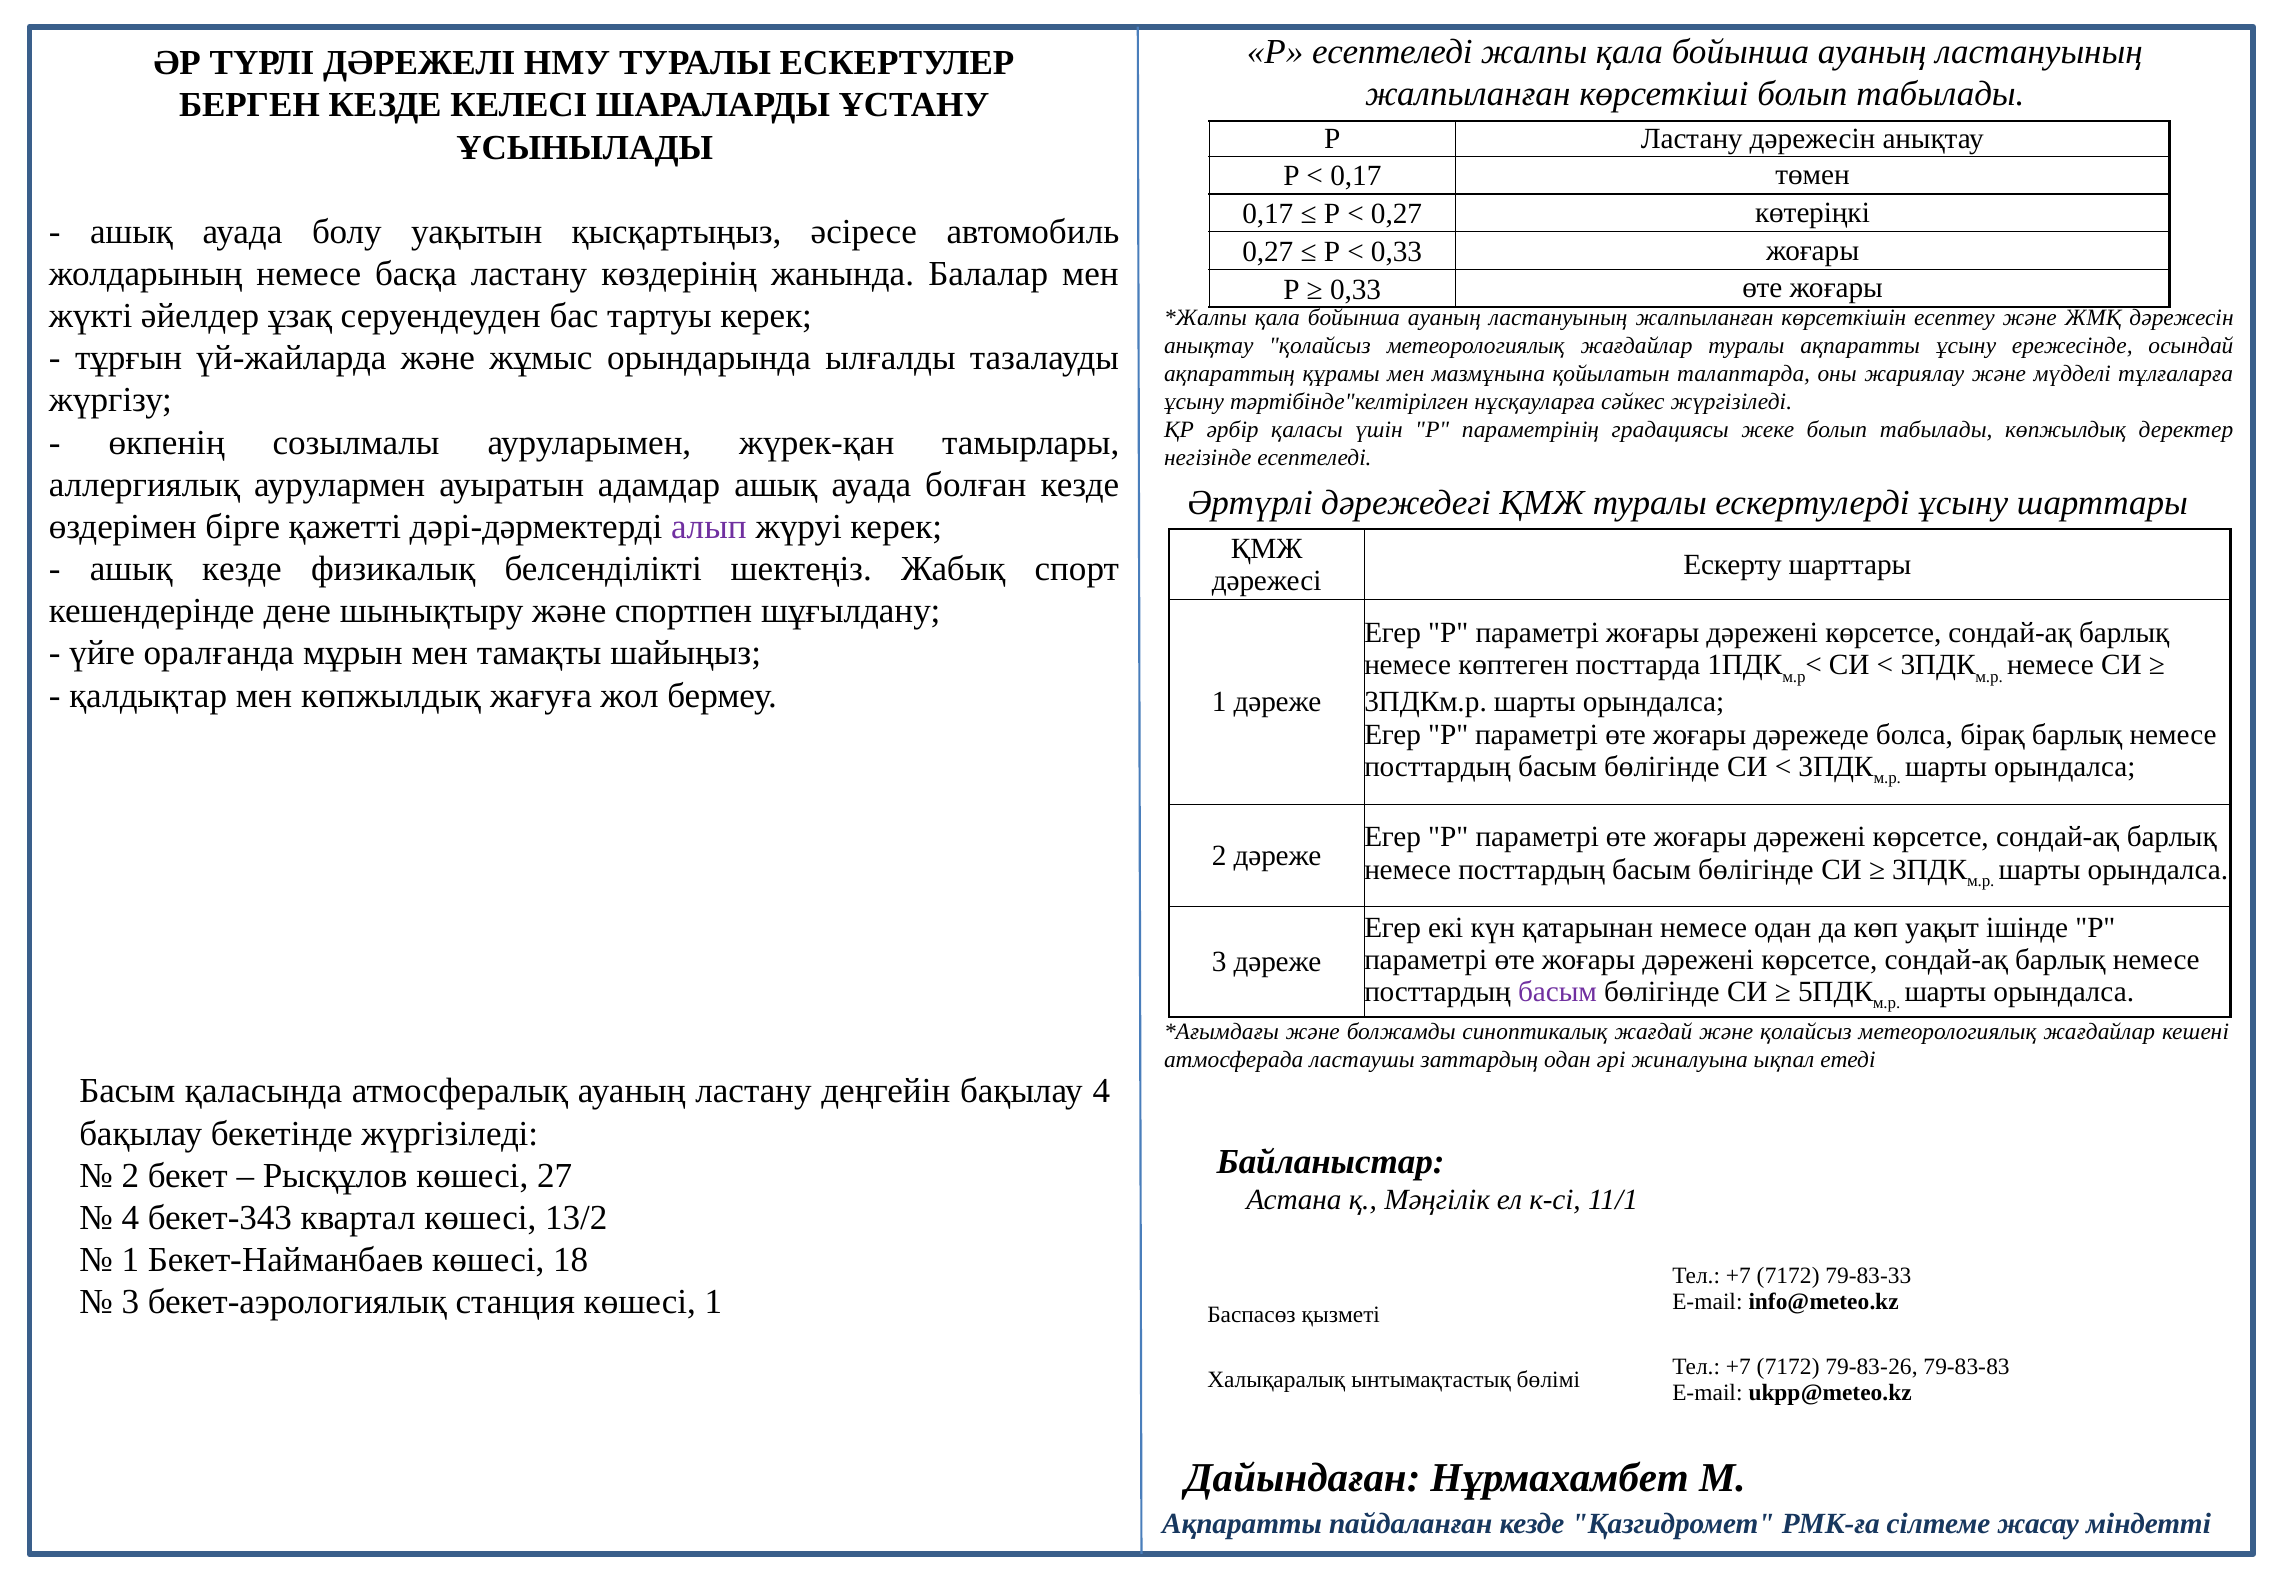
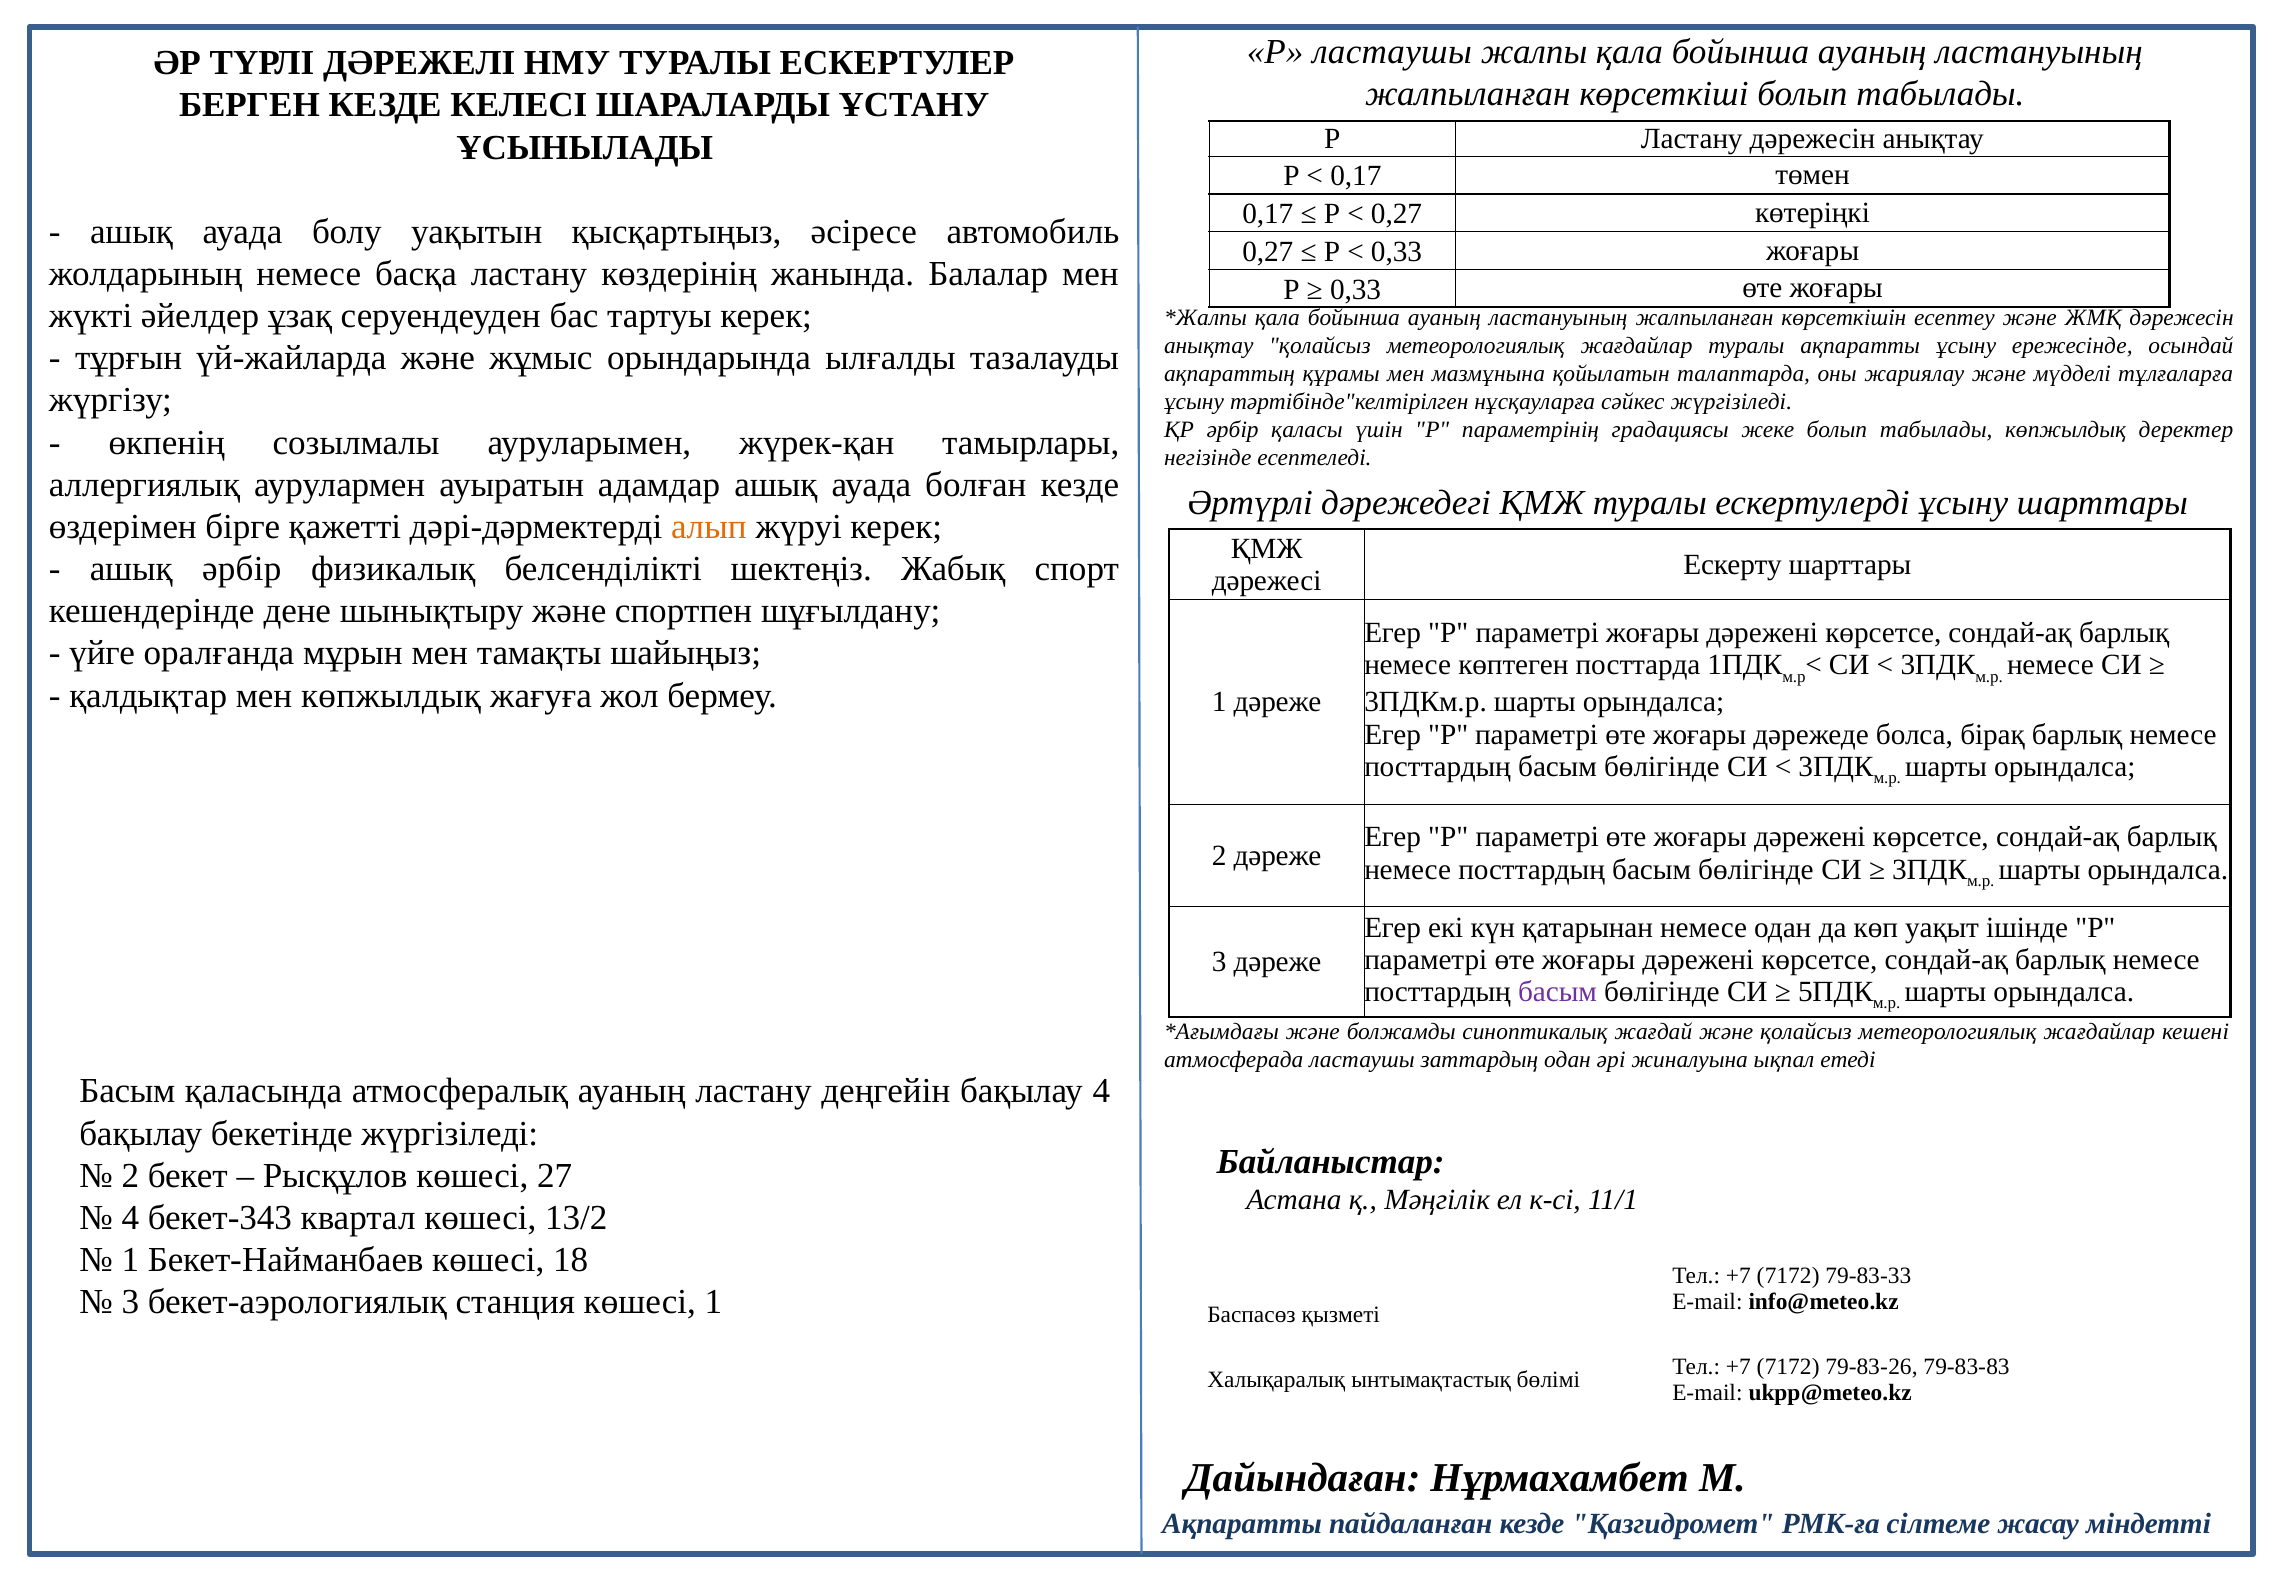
Р есептеледі: есептеледі -> ластаушы
алып colour: purple -> orange
ашық кезде: кезде -> әрбір
